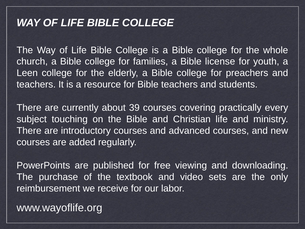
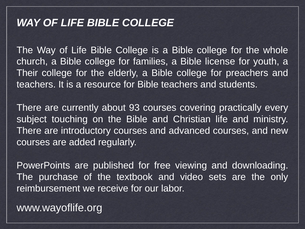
Leen: Leen -> Their
39: 39 -> 93
